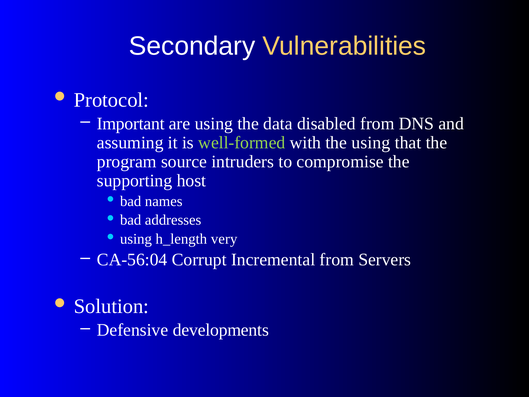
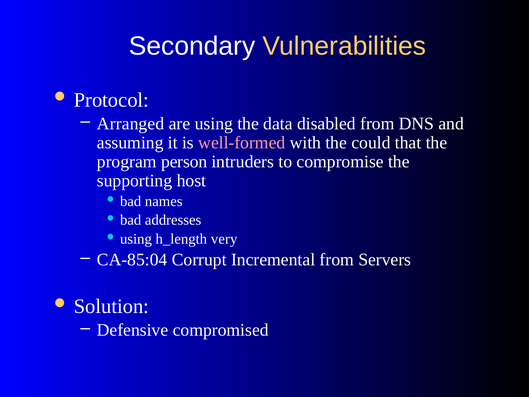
Important: Important -> Arranged
well-formed colour: light green -> pink
the using: using -> could
source: source -> person
CA-56:04: CA-56:04 -> CA-85:04
developments: developments -> compromised
